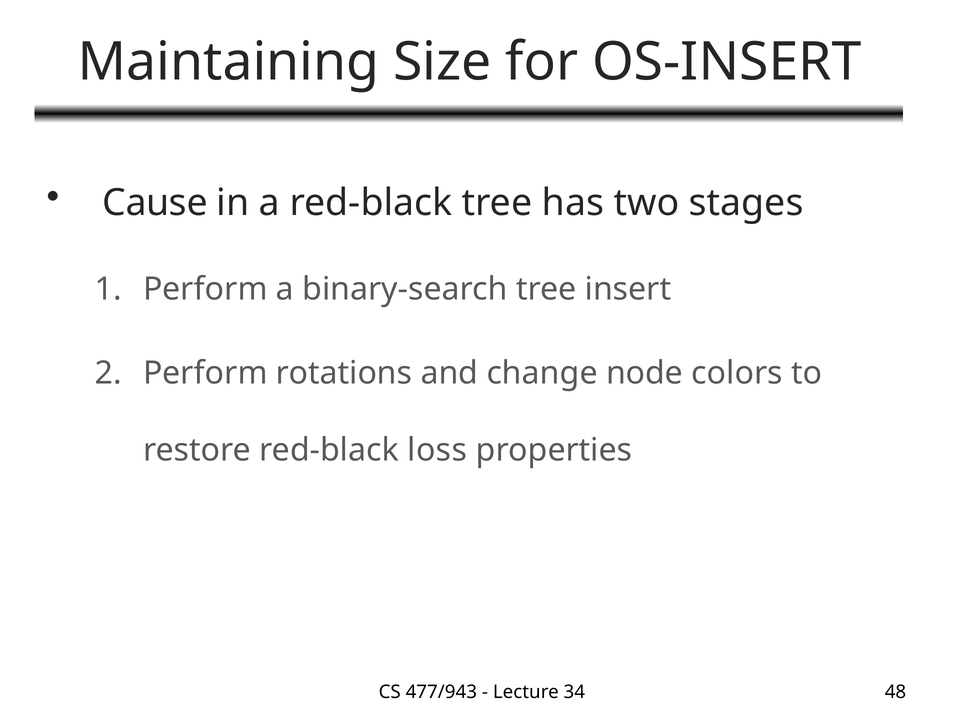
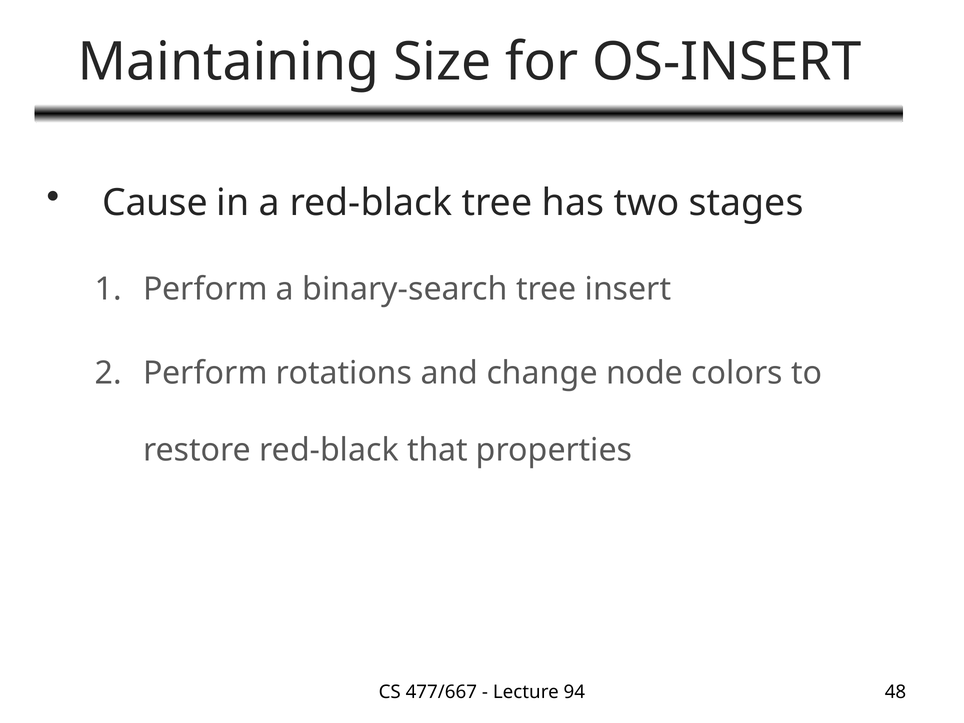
loss: loss -> that
477/943: 477/943 -> 477/667
34: 34 -> 94
